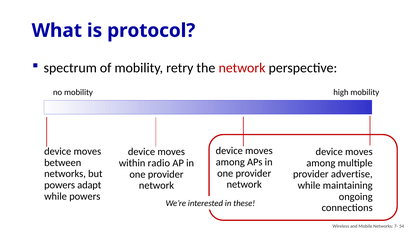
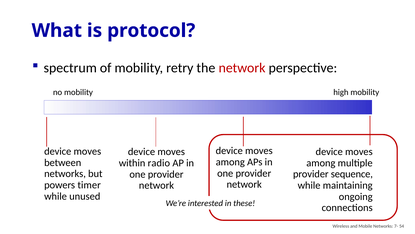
advertise: advertise -> sequence
adapt: adapt -> timer
while powers: powers -> unused
